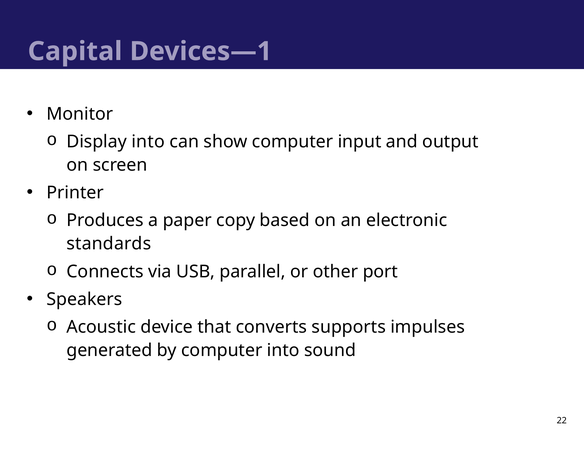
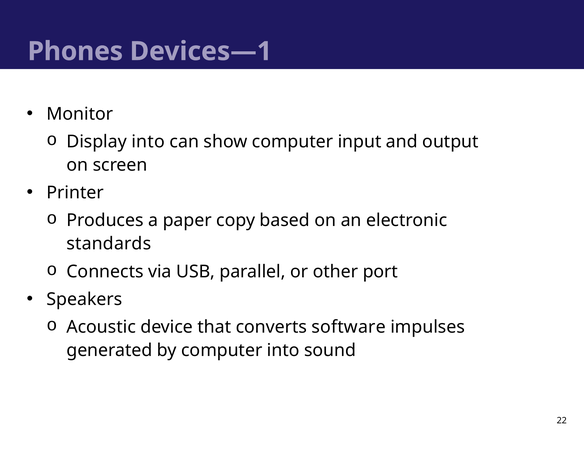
Capital: Capital -> Phones
supports: supports -> software
